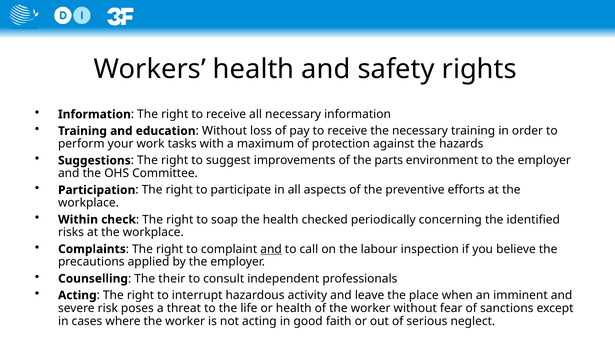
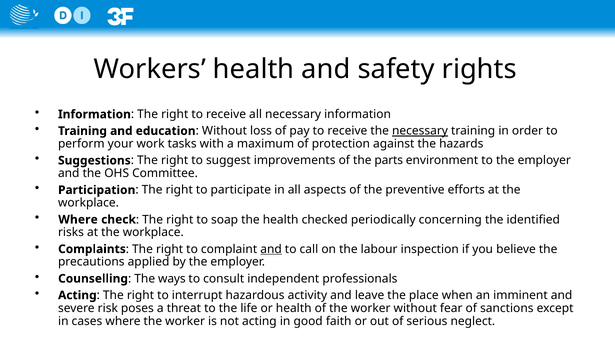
necessary at (420, 131) underline: none -> present
Within at (78, 220): Within -> Where
their: their -> ways
